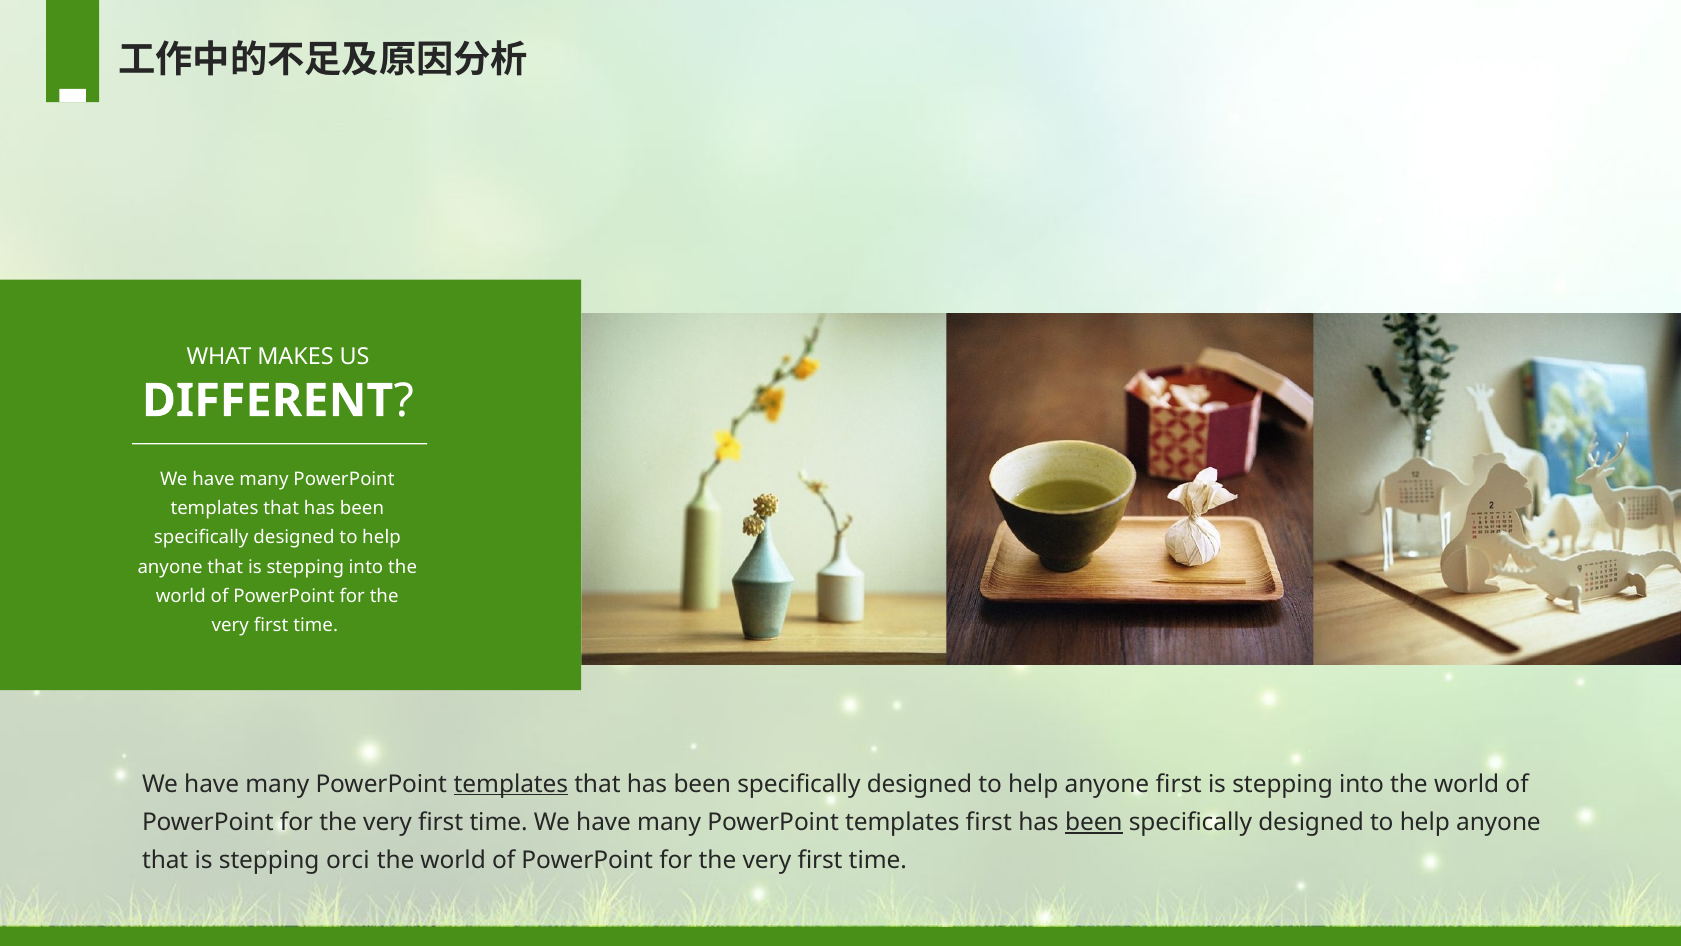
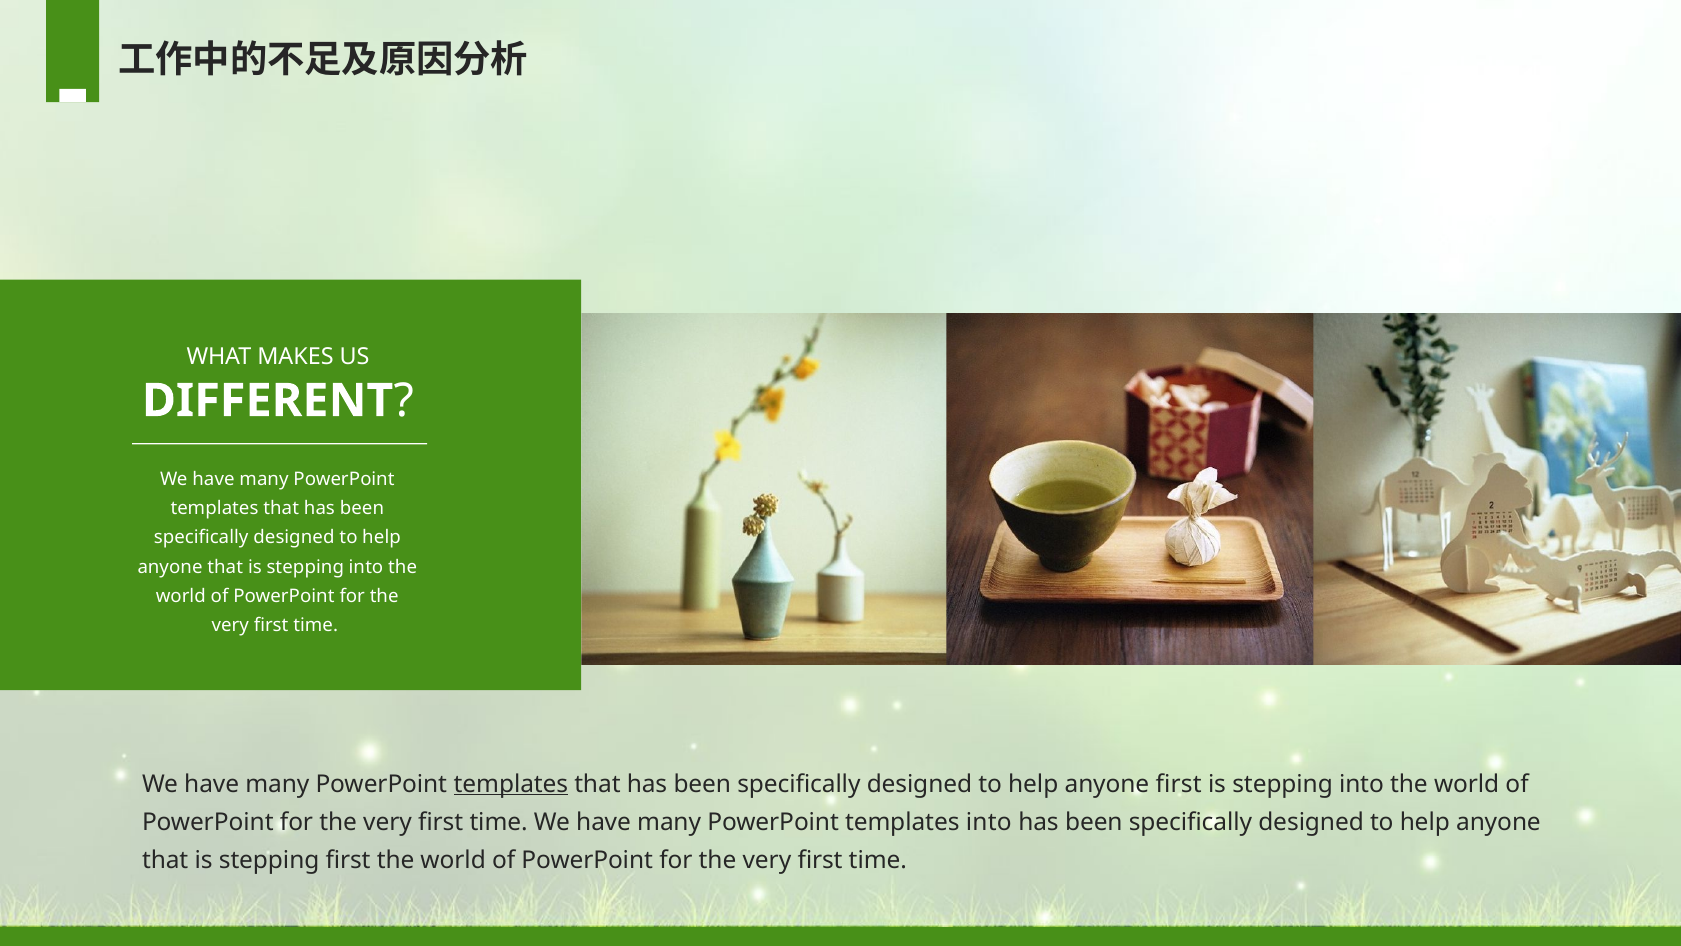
templates first: first -> into
been at (1094, 822) underline: present -> none
stepping orci: orci -> first
